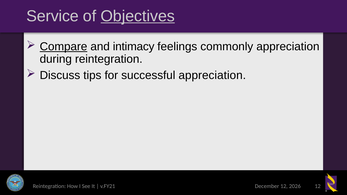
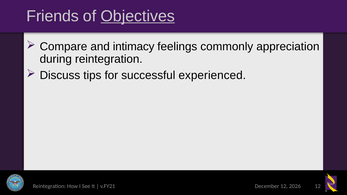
Service: Service -> Friends
Compare underline: present -> none
successful appreciation: appreciation -> experienced
